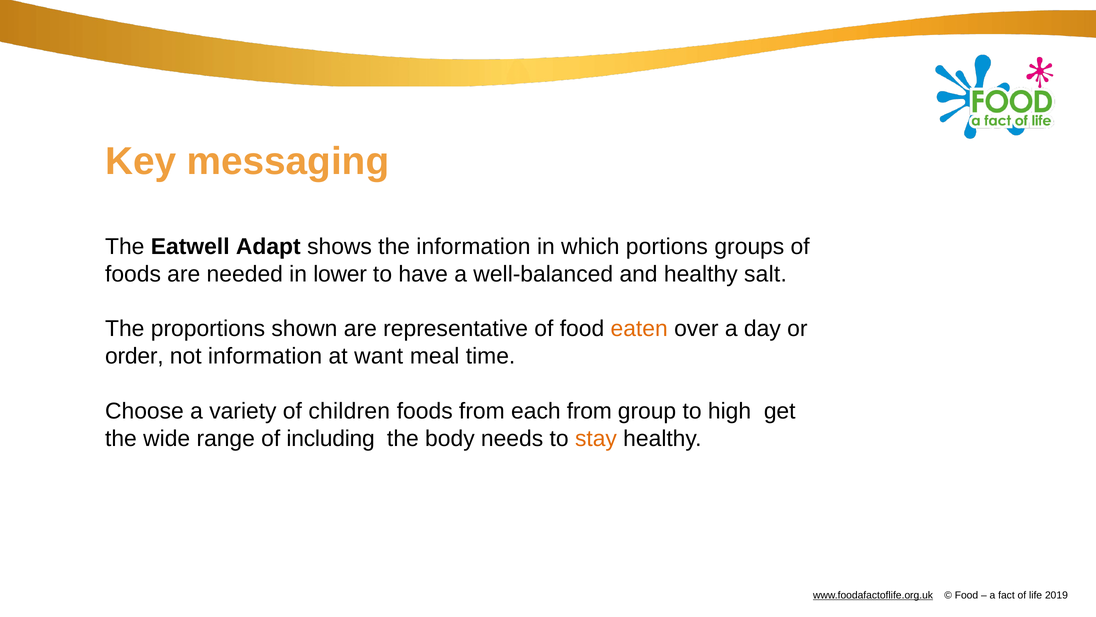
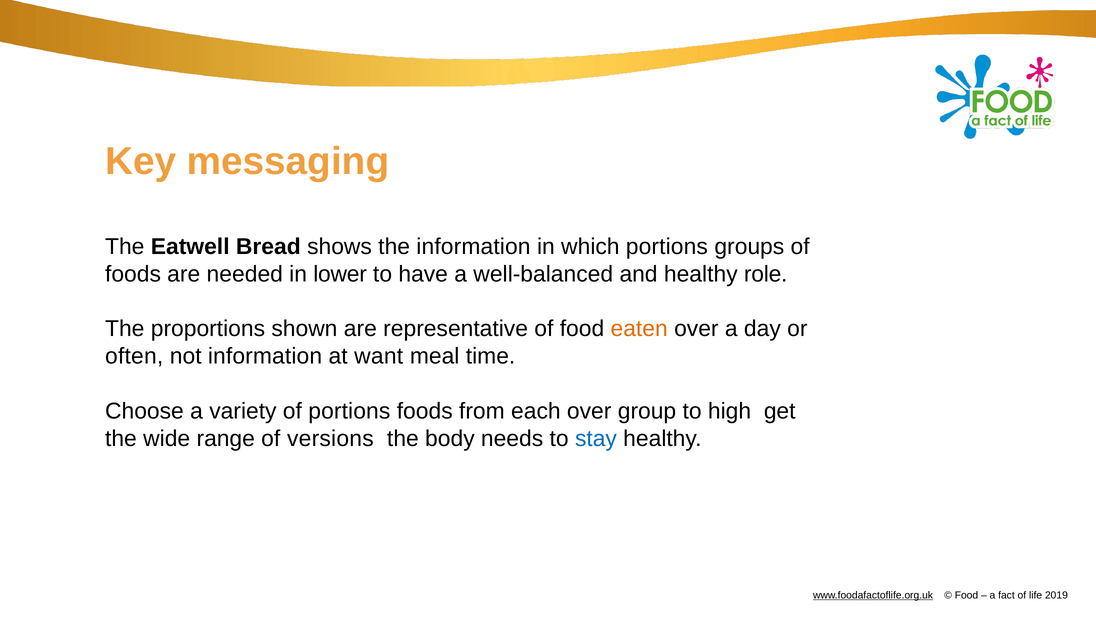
Adapt: Adapt -> Bread
salt: salt -> role
order: order -> often
of children: children -> portions
each from: from -> over
including: including -> versions
stay colour: orange -> blue
